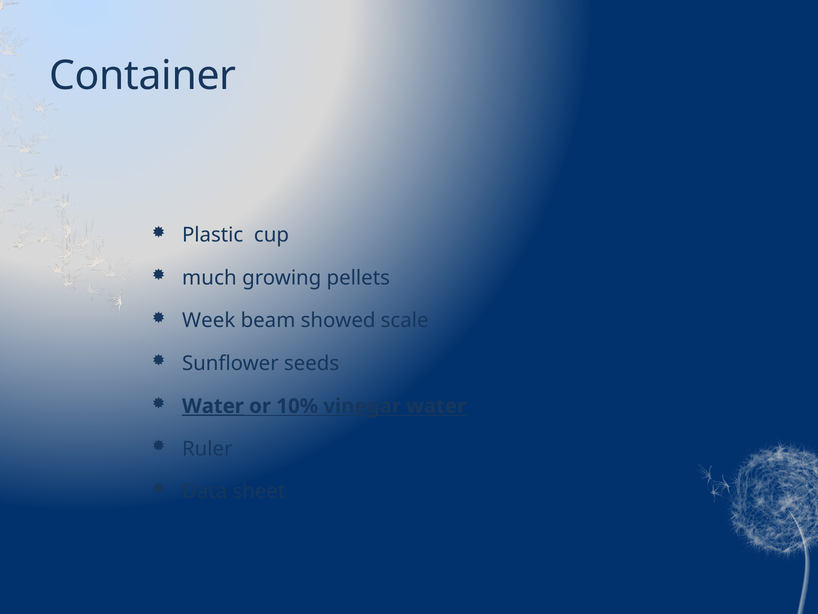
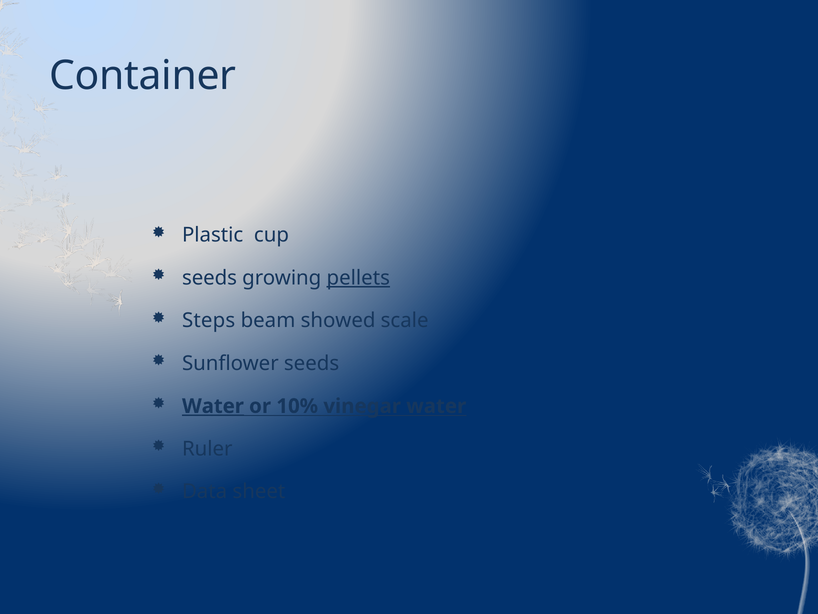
much at (209, 278): much -> seeds
pellets underline: none -> present
Week: Week -> Steps
